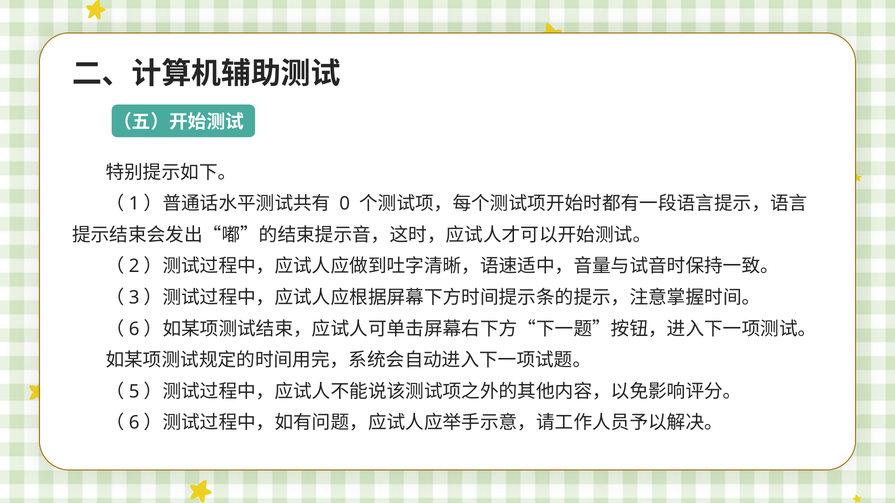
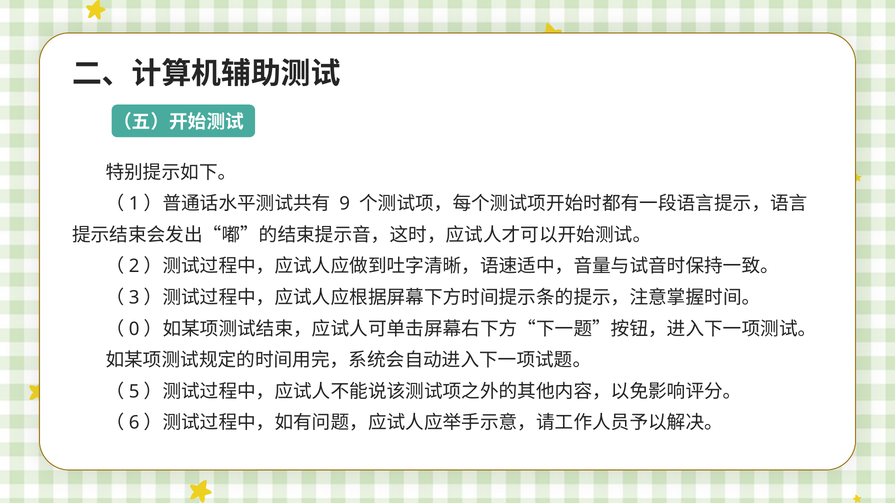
0: 0 -> 9
6 at (134, 329): 6 -> 0
